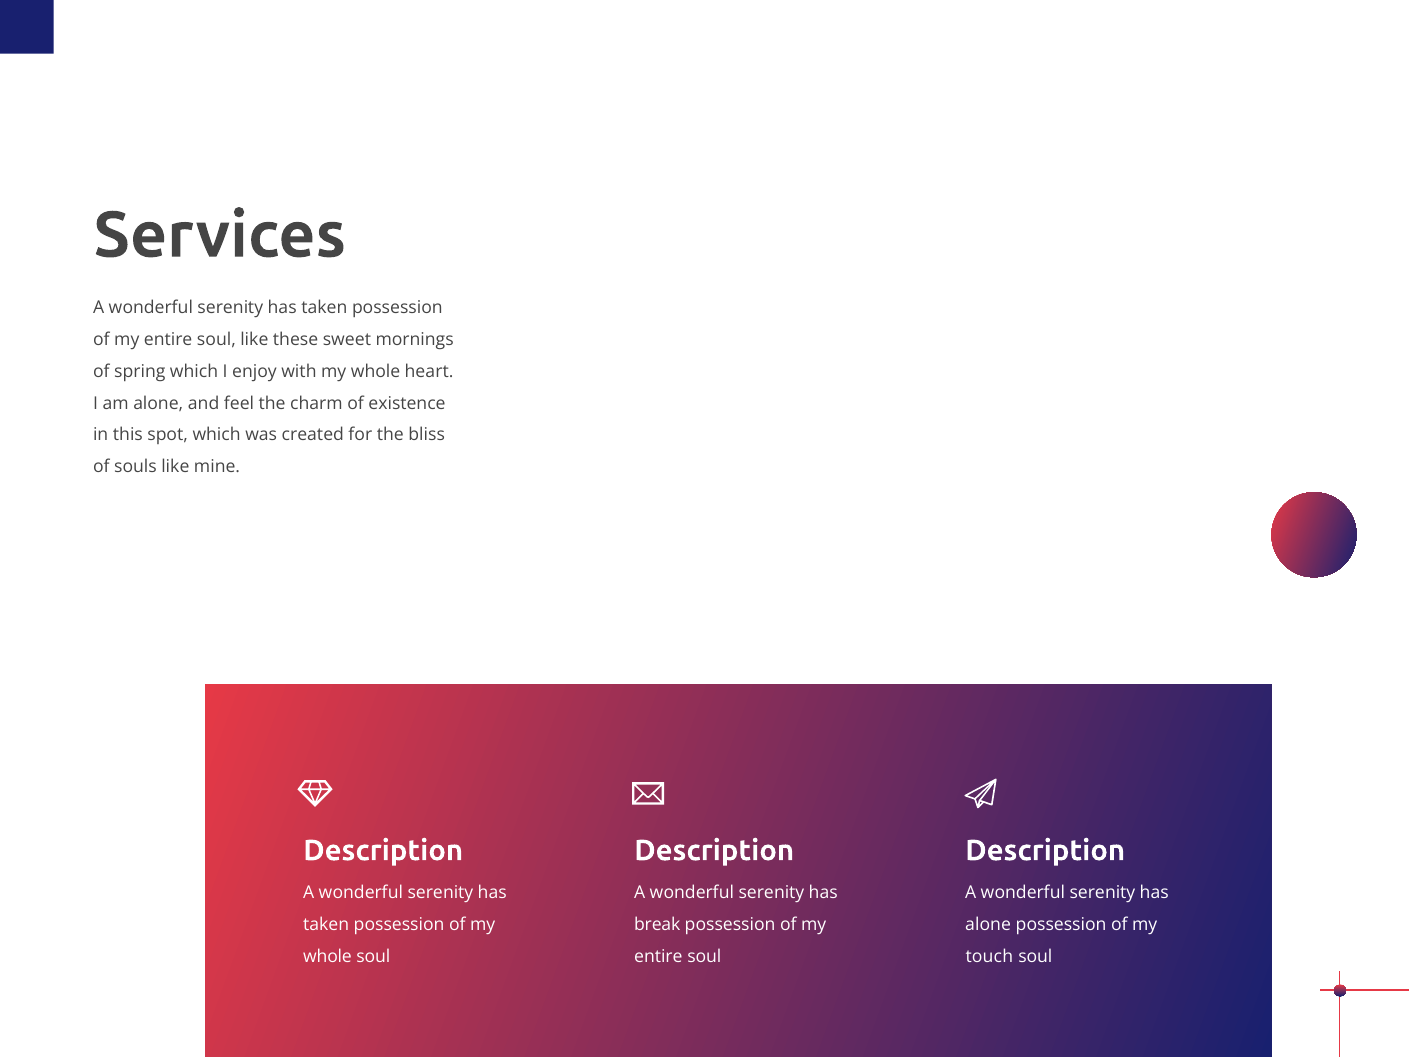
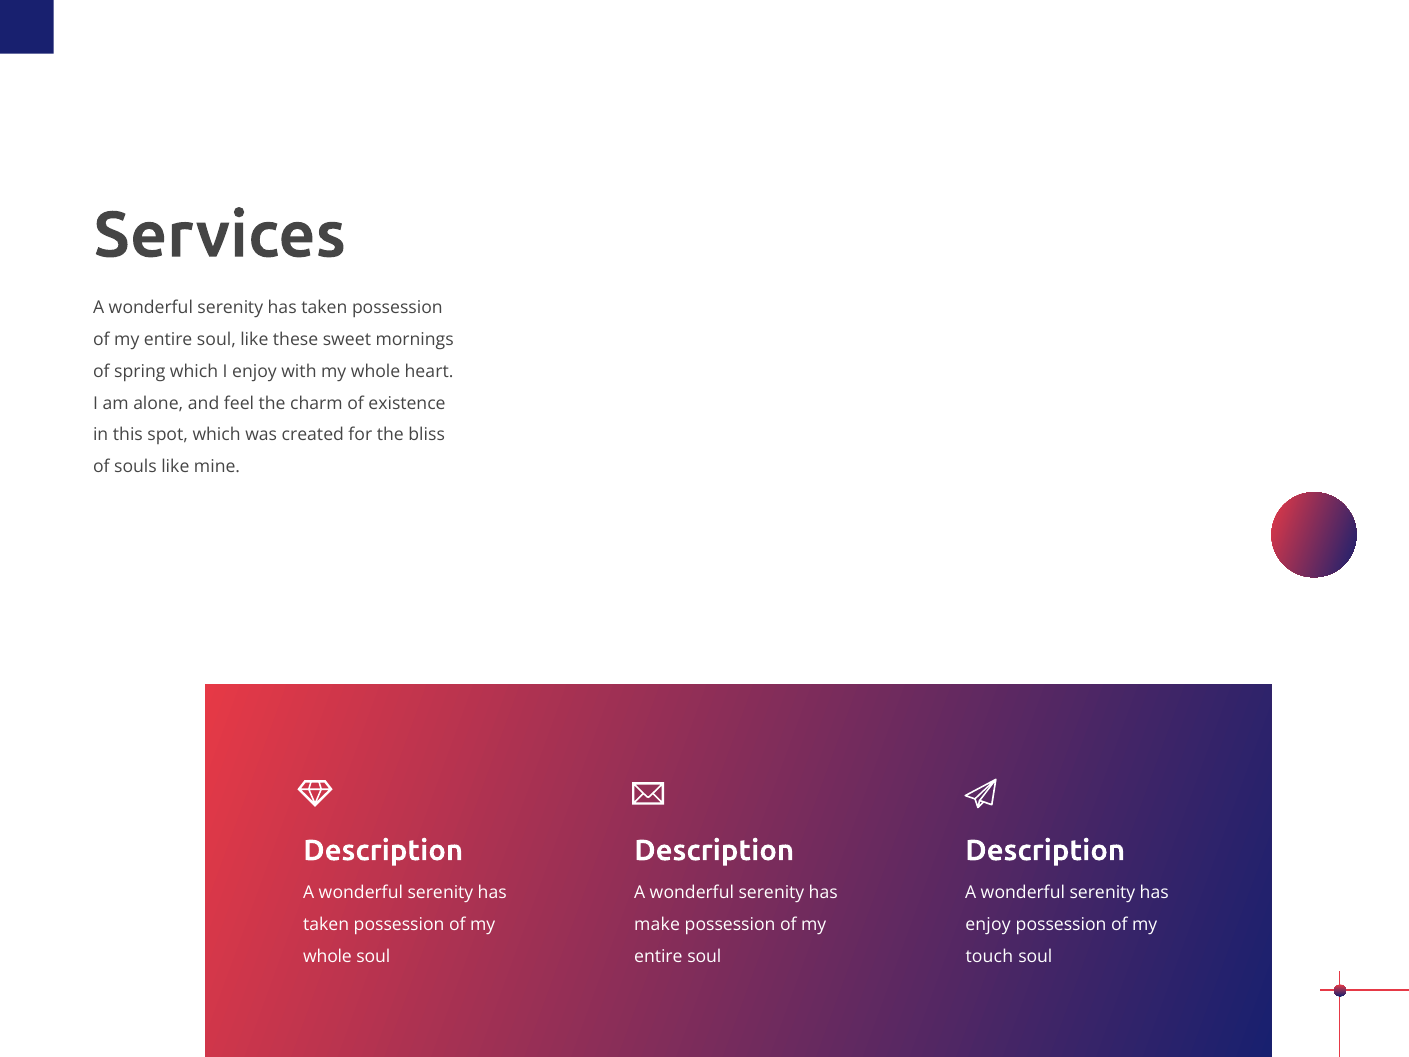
break: break -> make
alone at (988, 924): alone -> enjoy
